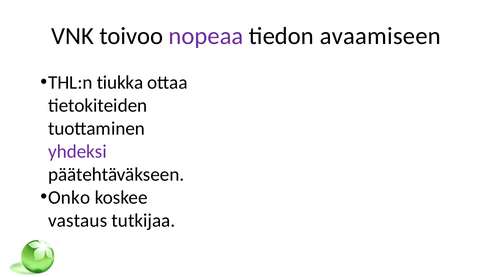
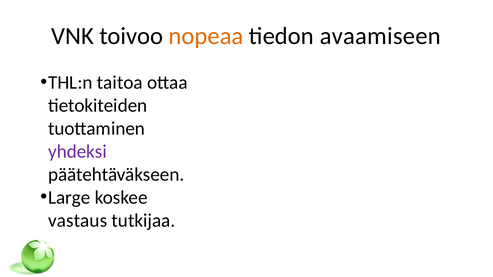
nopeaa colour: purple -> orange
tiukka: tiukka -> taitoa
Onko: Onko -> Large
